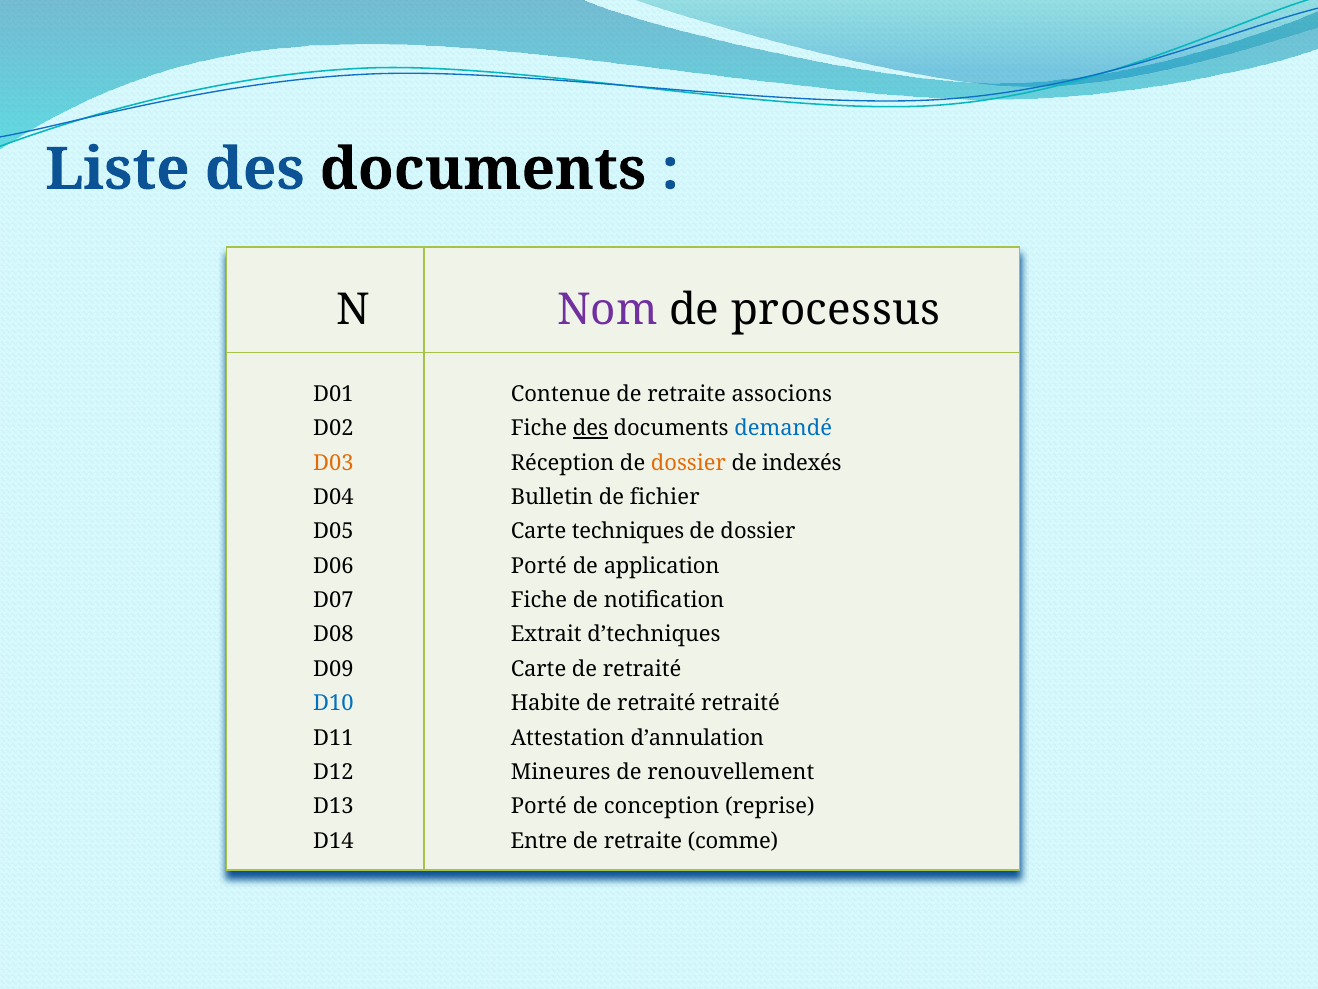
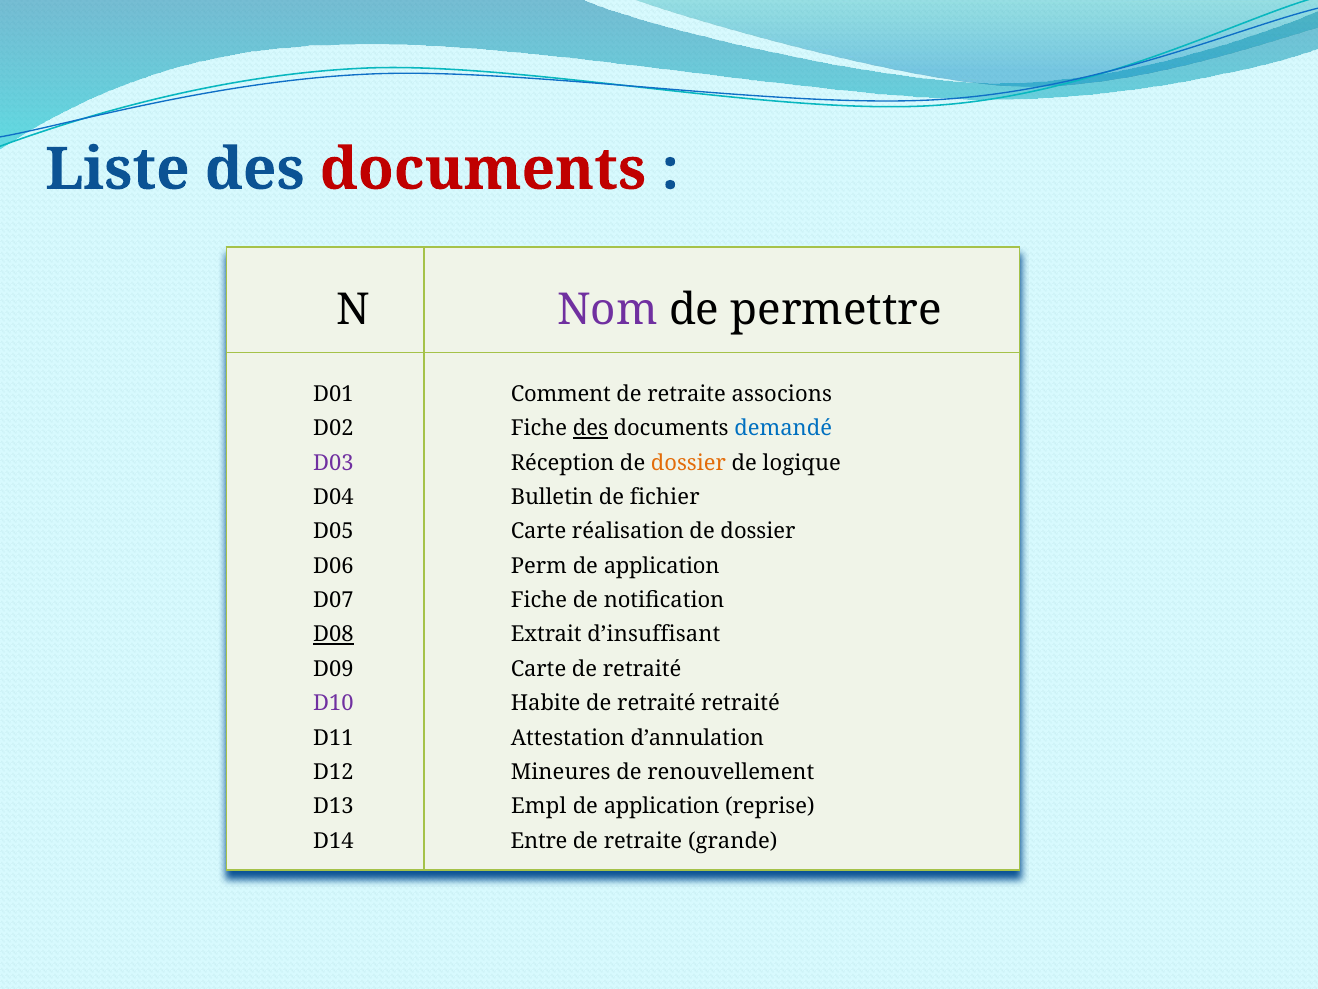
documents at (483, 169) colour: black -> red
processus: processus -> permettre
Contenue: Contenue -> Comment
D03 colour: orange -> purple
indexés: indexés -> logique
techniques: techniques -> réalisation
Porté at (539, 566): Porté -> Perm
D08 underline: none -> present
d’techniques: d’techniques -> d’insuffisant
D10 colour: blue -> purple
Porté at (539, 806): Porté -> Empl
conception at (661, 806): conception -> application
comme: comme -> grande
